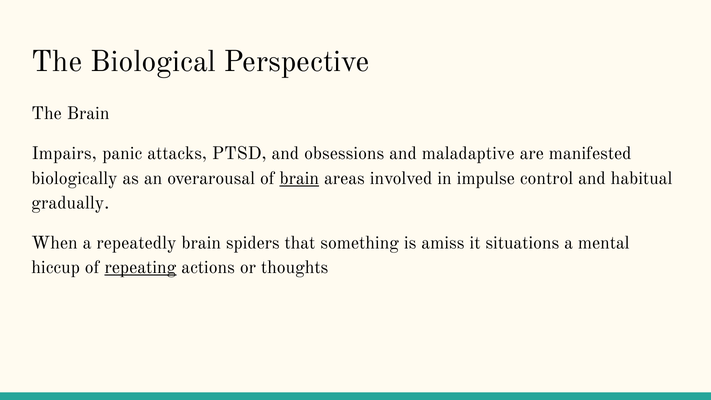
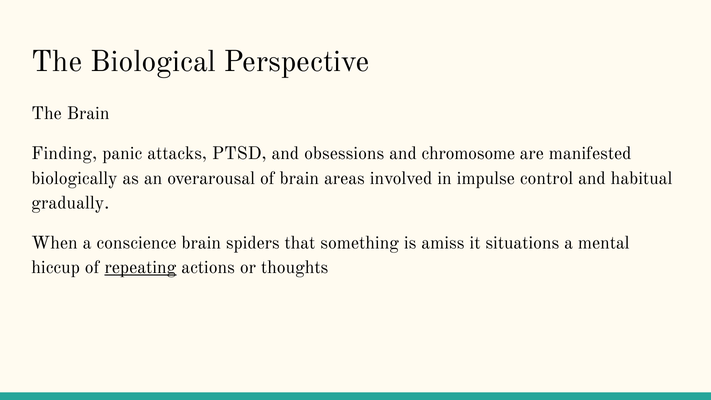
Impairs: Impairs -> Finding
maladaptive: maladaptive -> chromosome
brain at (299, 178) underline: present -> none
repeatedly: repeatedly -> conscience
